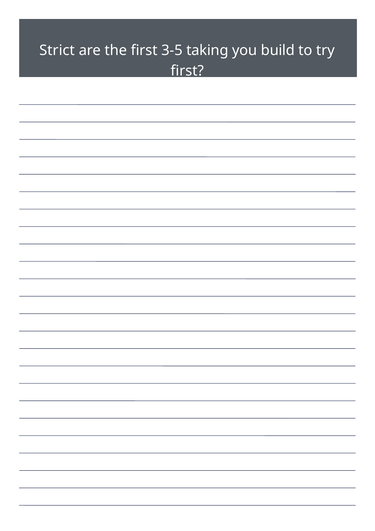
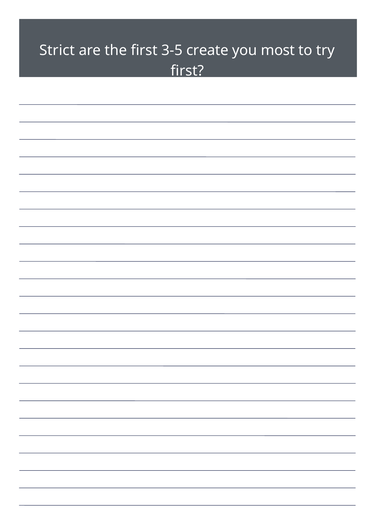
taking: taking -> create
build: build -> most
